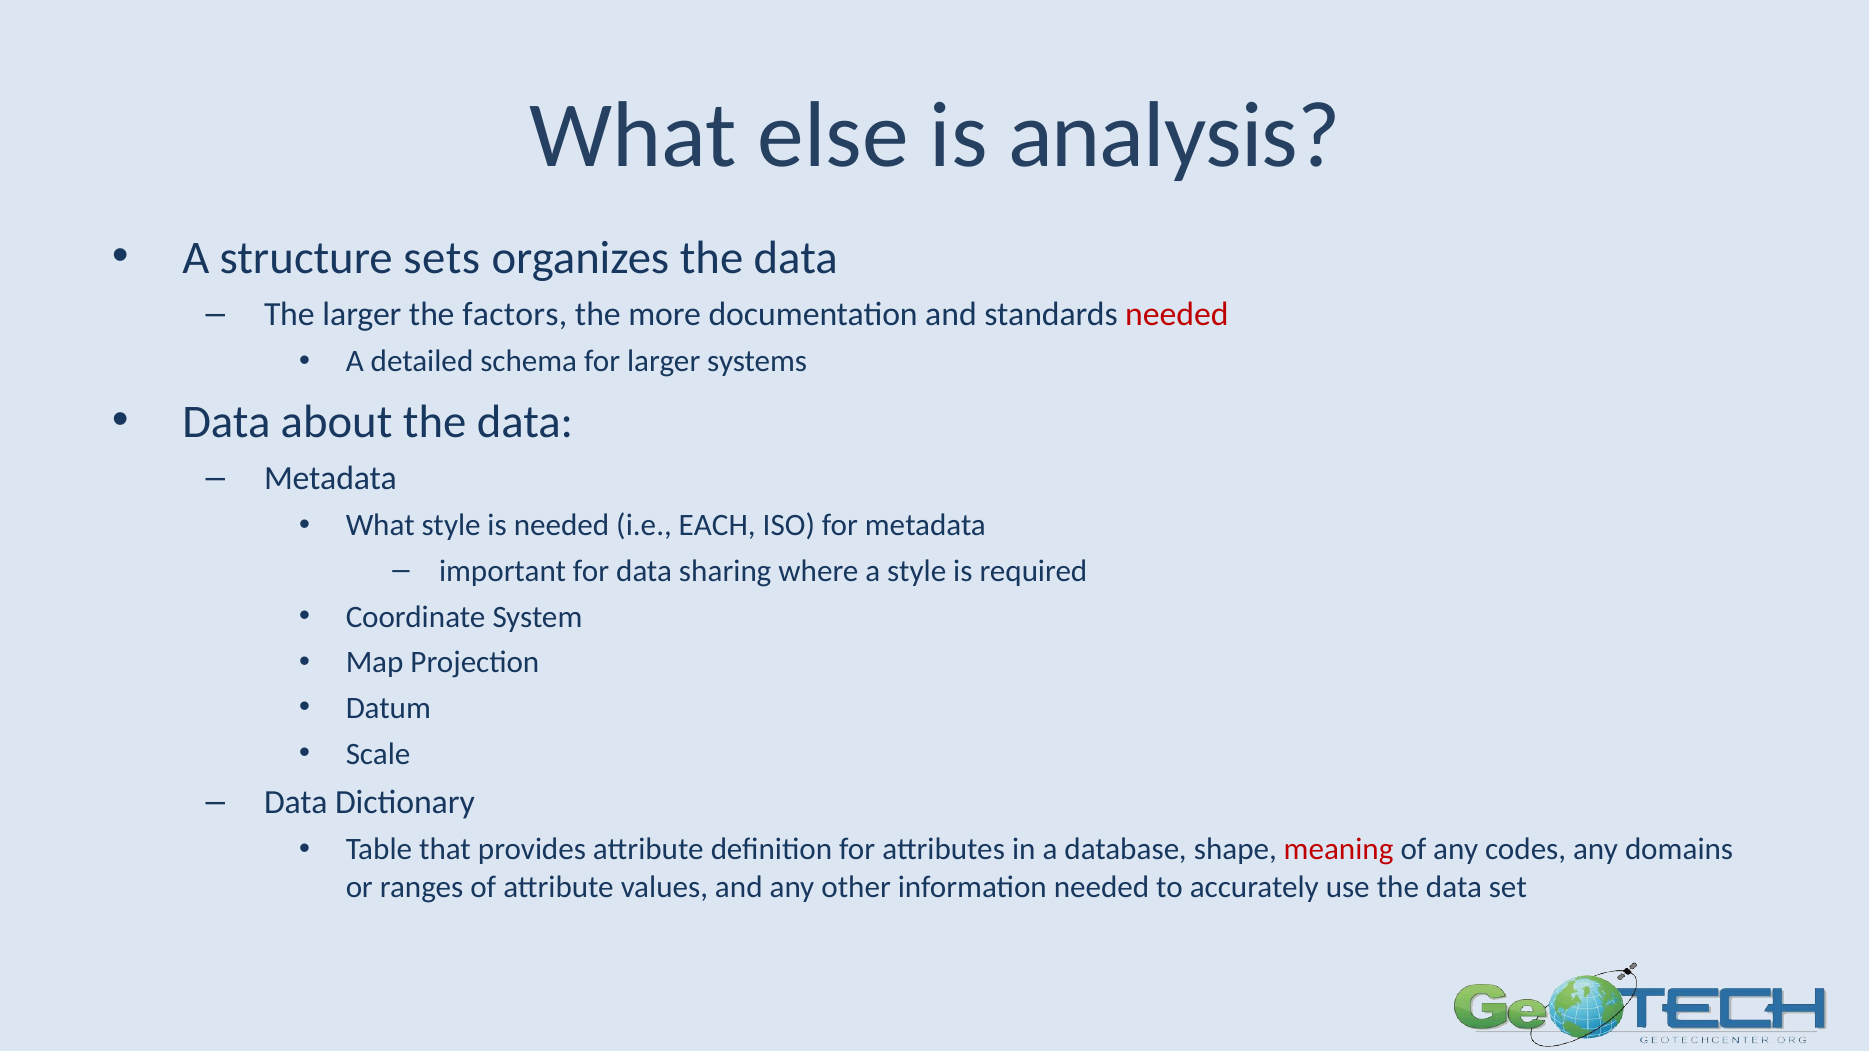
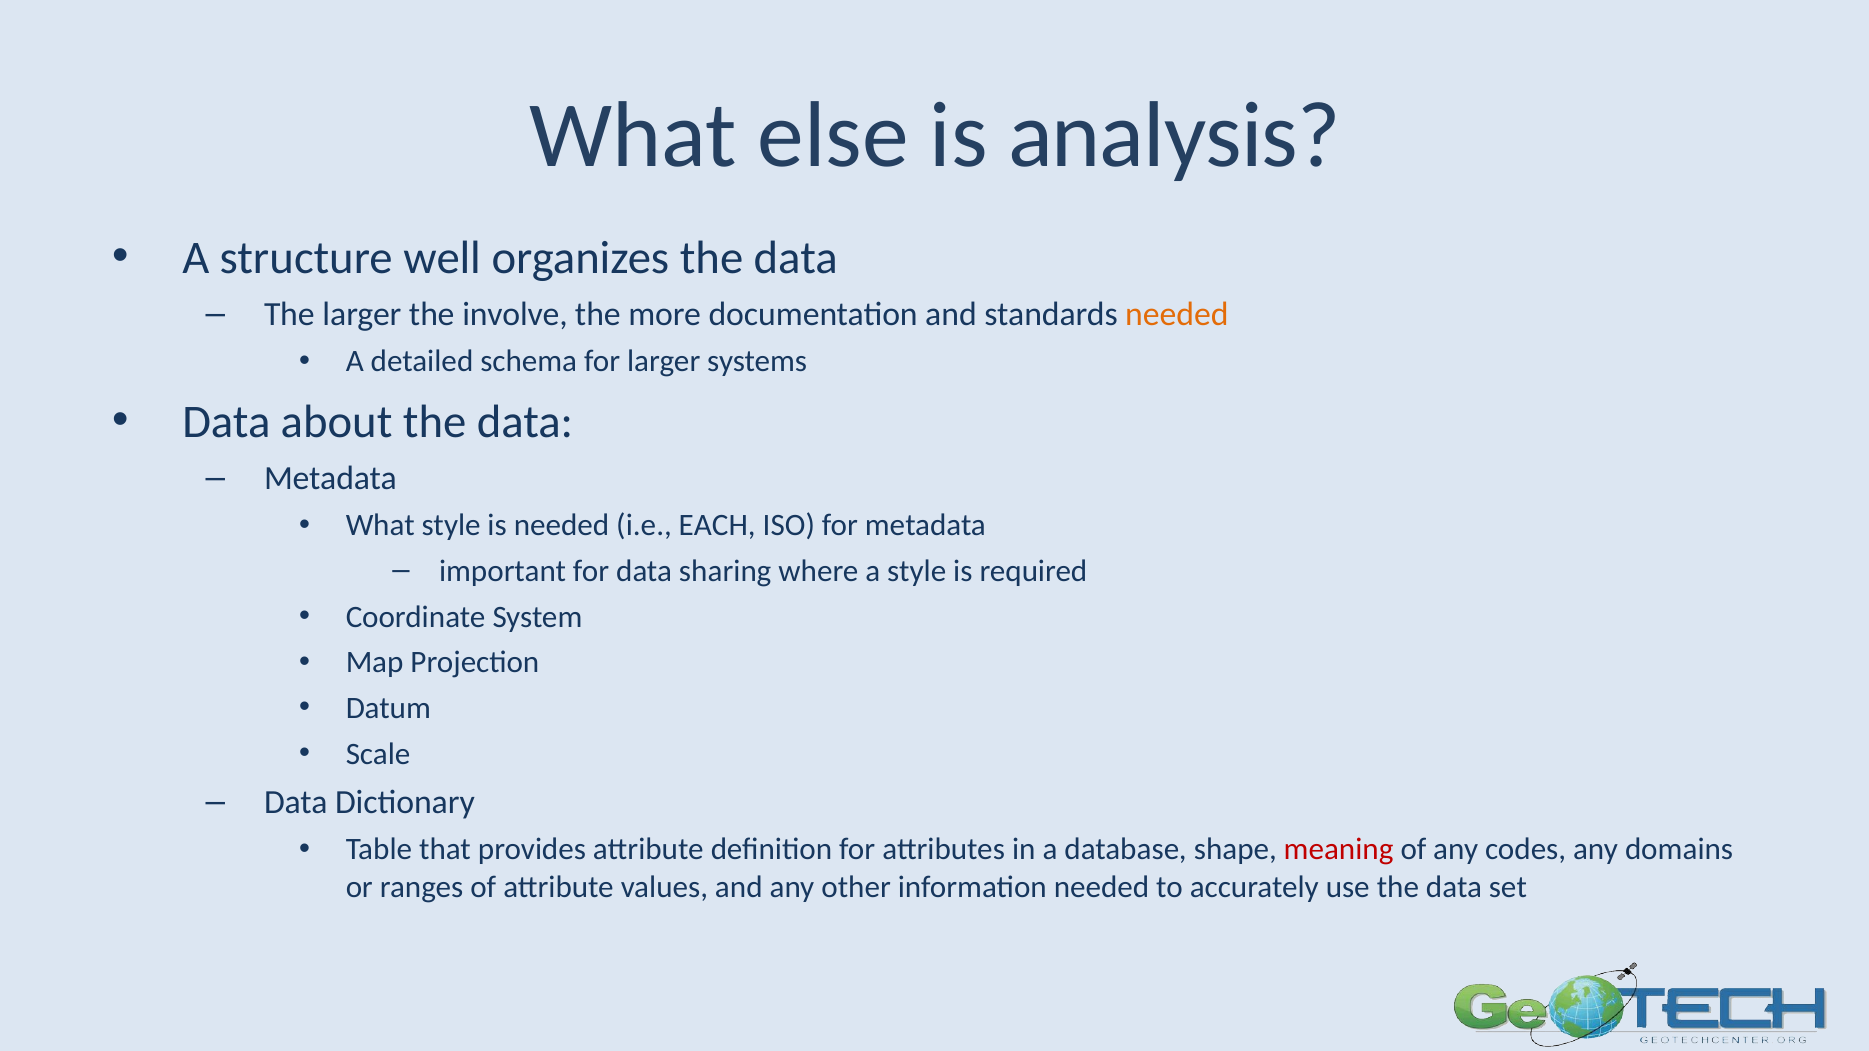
sets: sets -> well
factors: factors -> involve
needed at (1177, 315) colour: red -> orange
